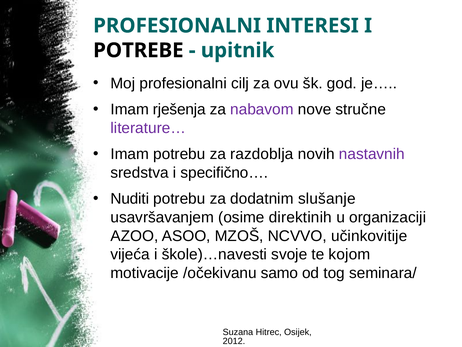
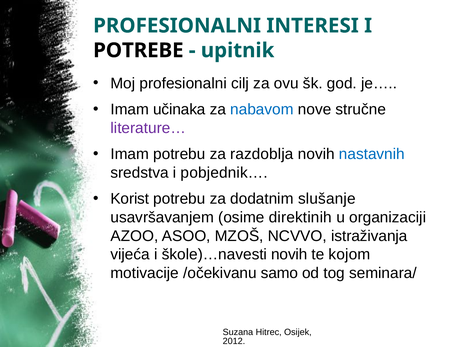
rješenja: rješenja -> učinaka
nabavom colour: purple -> blue
nastavnih colour: purple -> blue
specifično…: specifično… -> pobjednik…
Nuditi: Nuditi -> Korist
učinkovitije: učinkovitije -> istraživanja
škole)…navesti svoje: svoje -> novih
